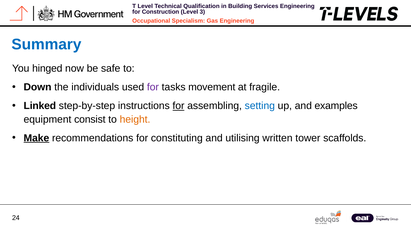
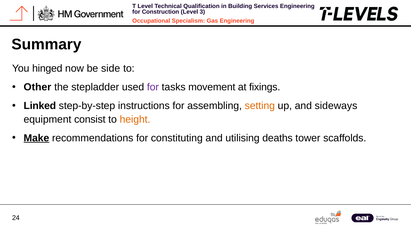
Summary colour: blue -> black
safe: safe -> side
Down: Down -> Other
individuals: individuals -> stepladder
fragile: fragile -> fixings
for at (179, 106) underline: present -> none
setting colour: blue -> orange
examples: examples -> sideways
written: written -> deaths
